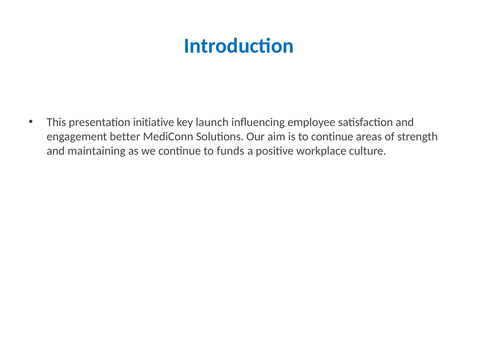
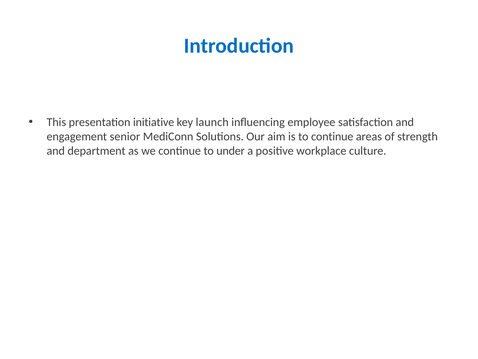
better: better -> senior
maintaining: maintaining -> department
funds: funds -> under
